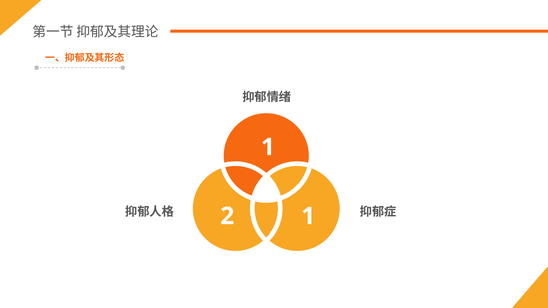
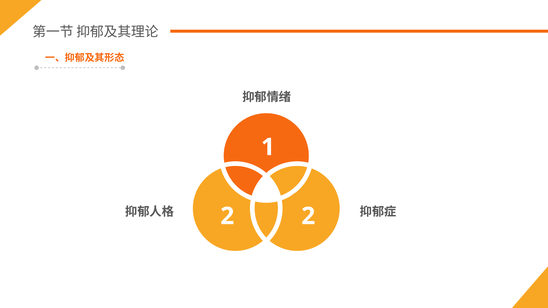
2 1: 1 -> 2
